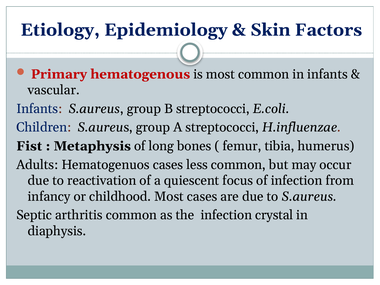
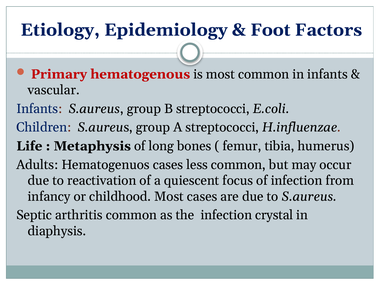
Skin: Skin -> Foot
Fist: Fist -> Life
